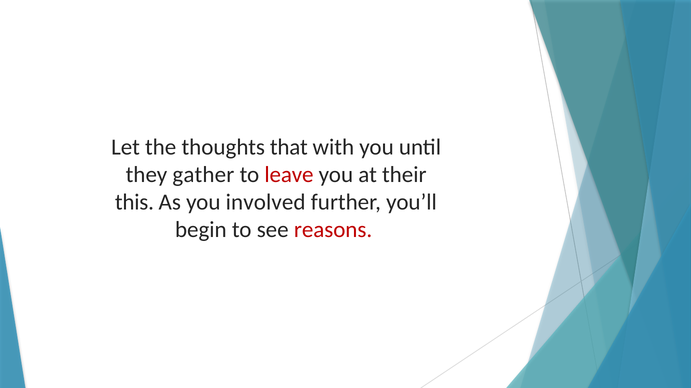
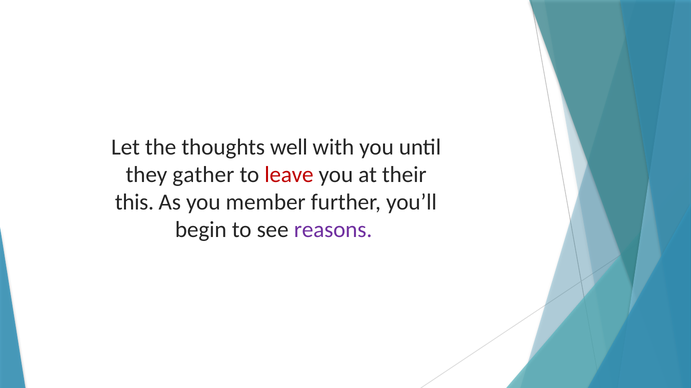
that: that -> well
involved: involved -> member
reasons colour: red -> purple
